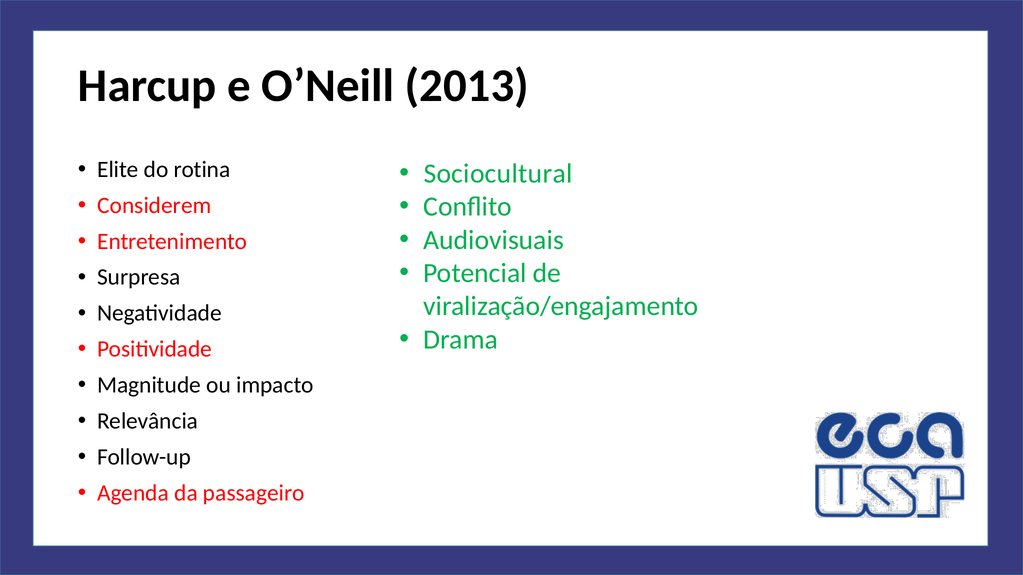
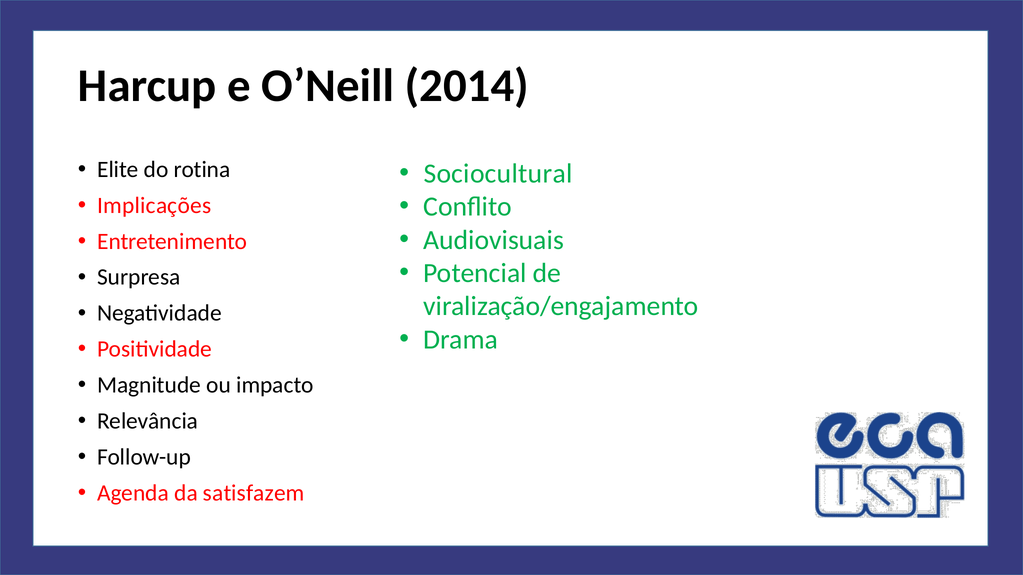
2013: 2013 -> 2014
Considerem: Considerem -> Implicações
passageiro: passageiro -> satisfazem
